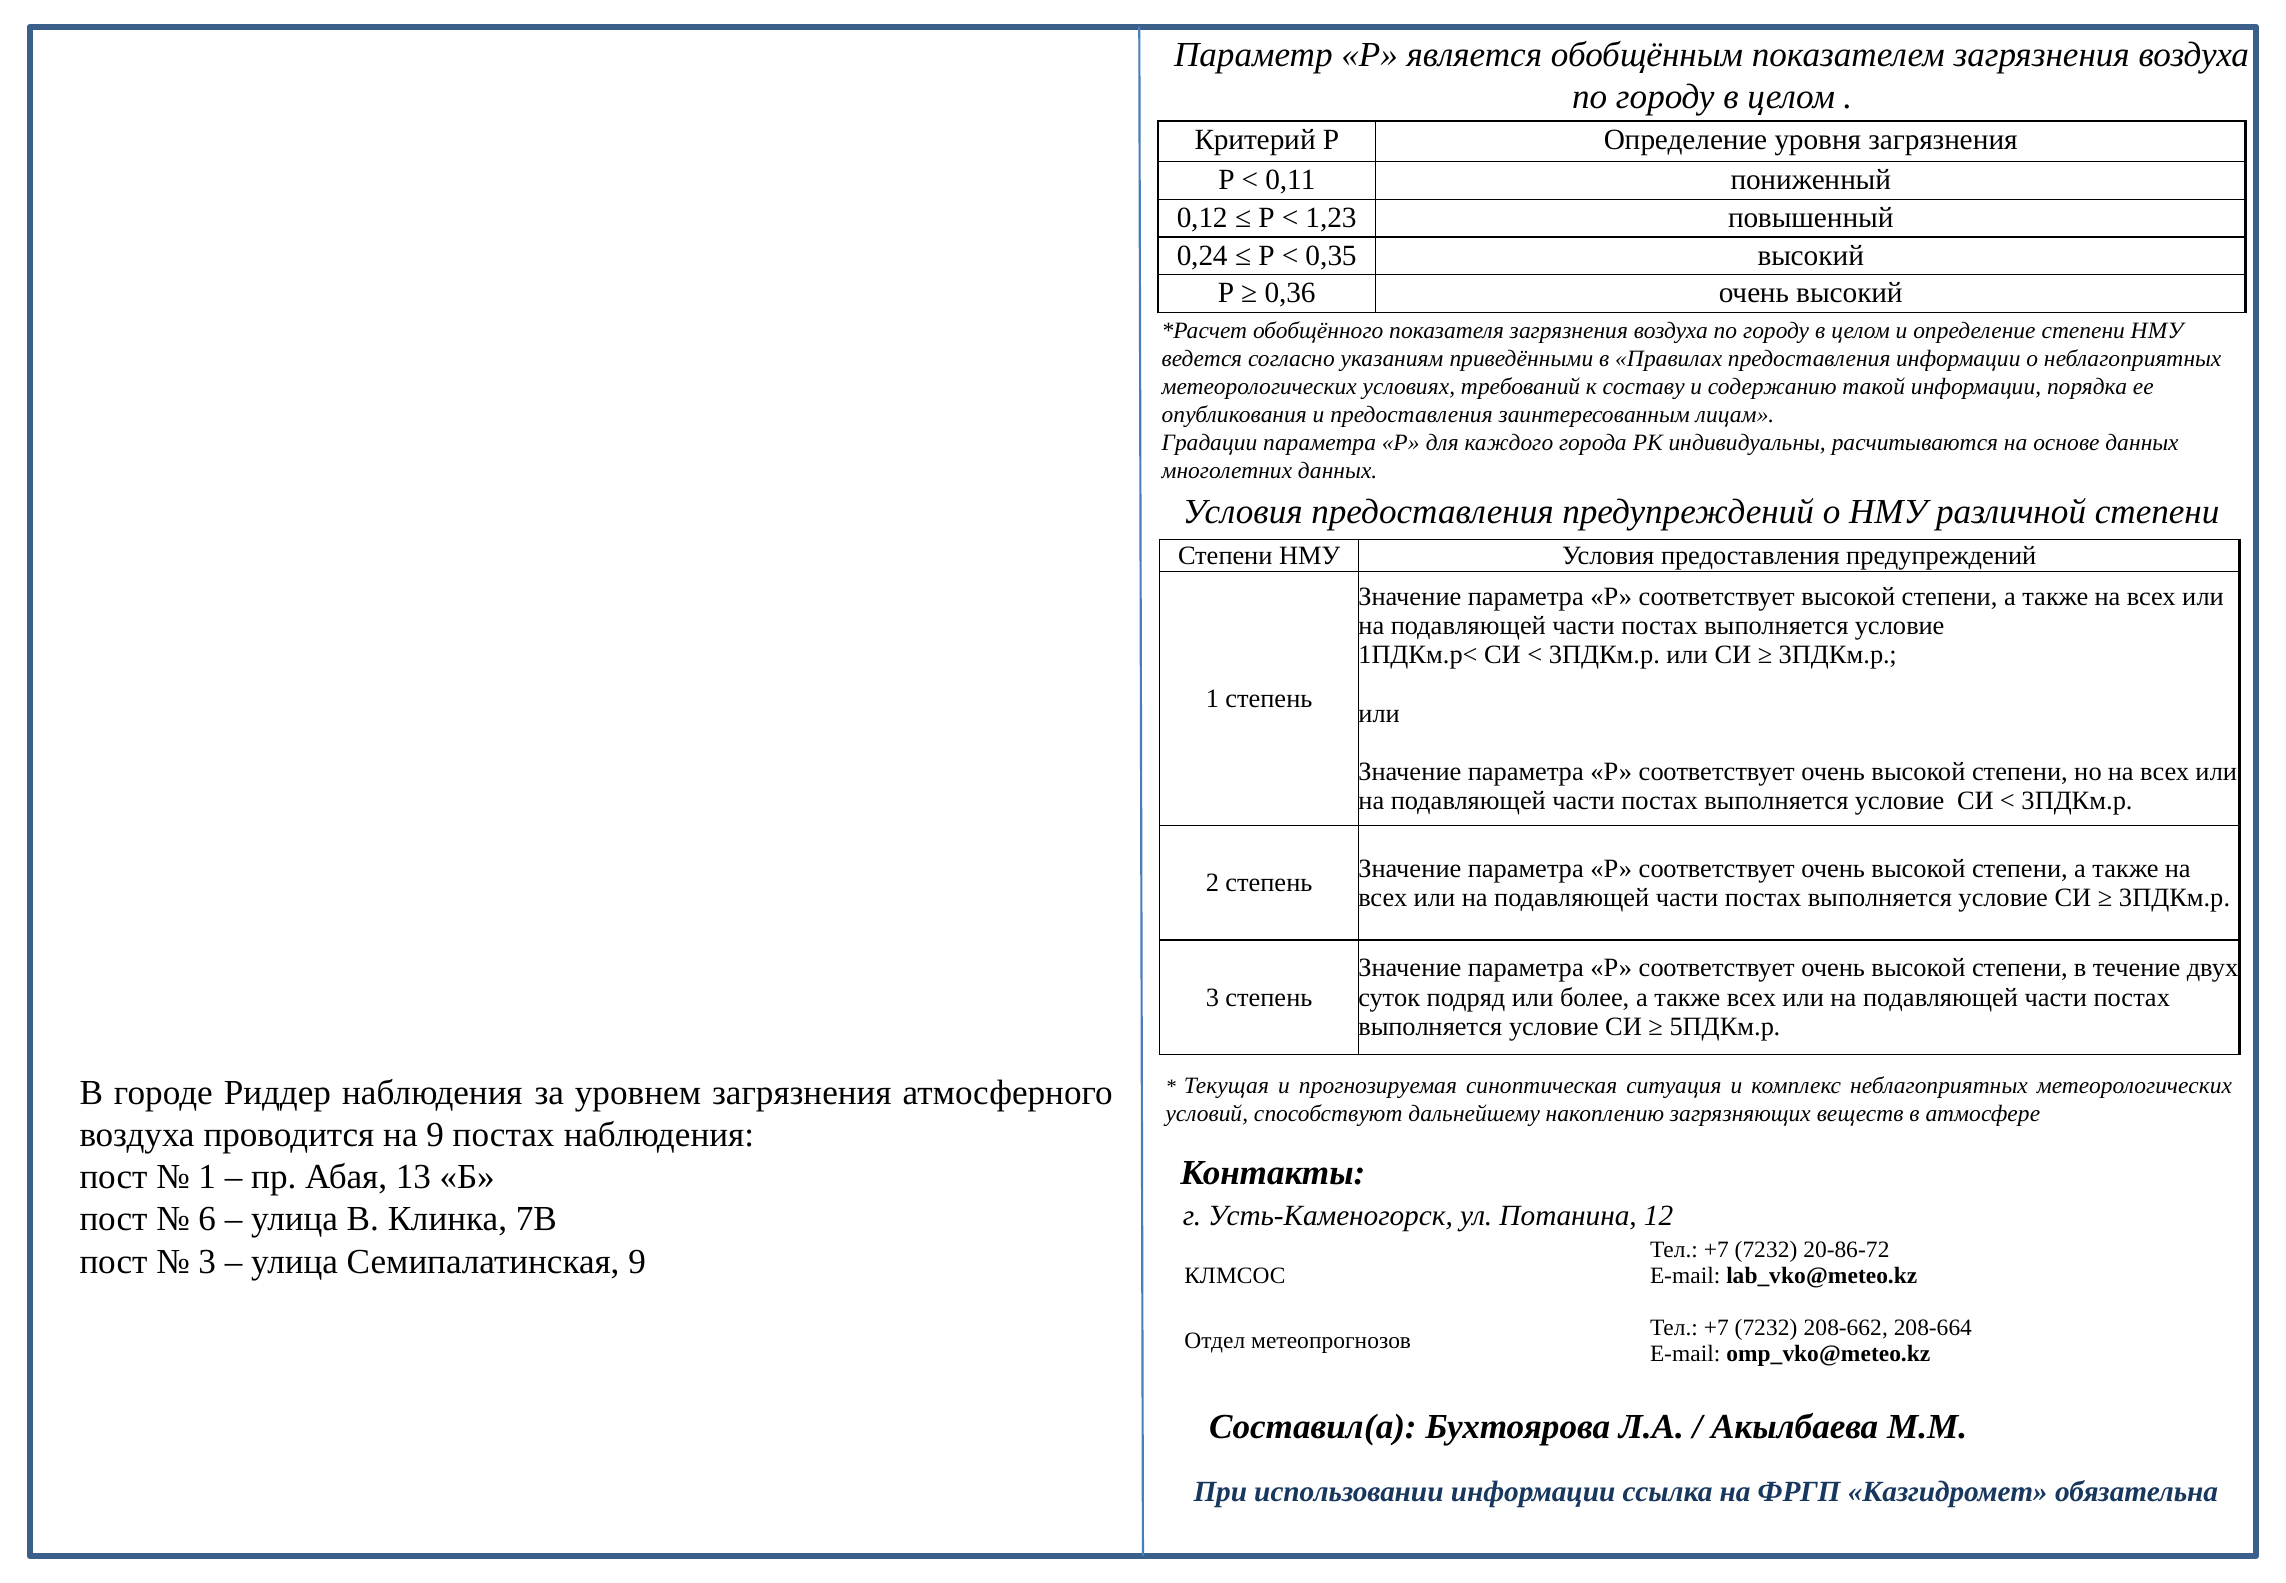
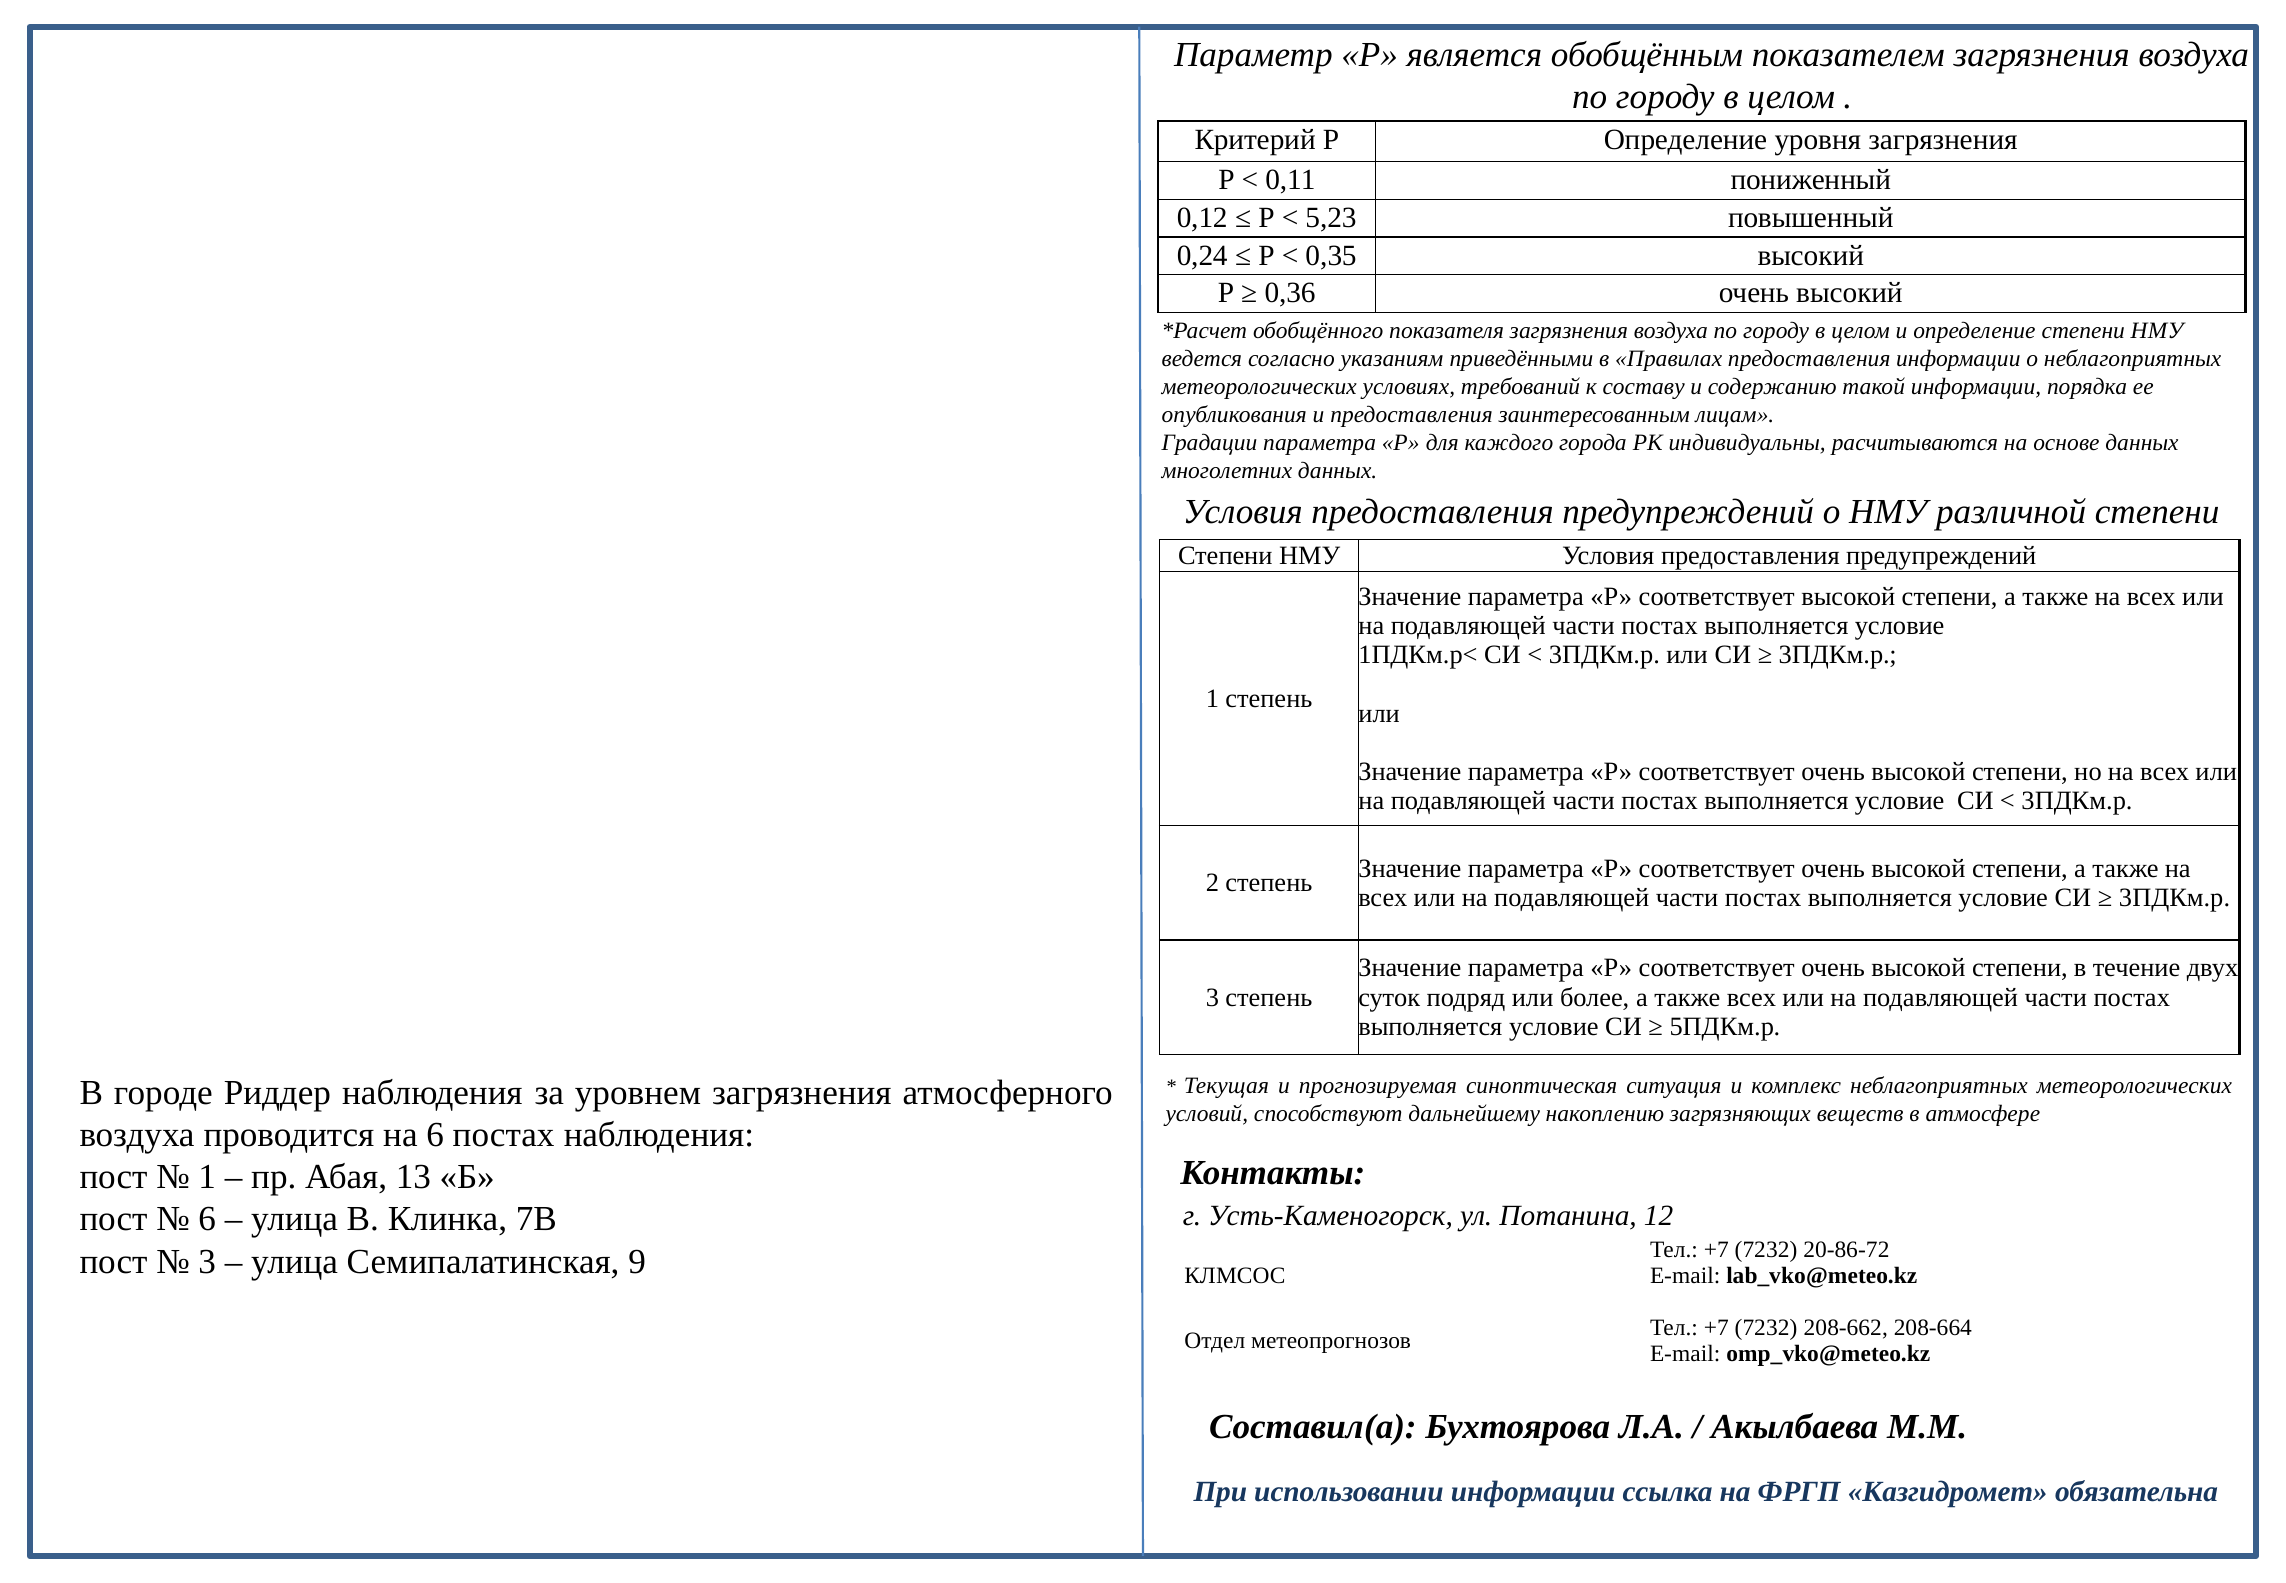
1,23: 1,23 -> 5,23
на 9: 9 -> 6
